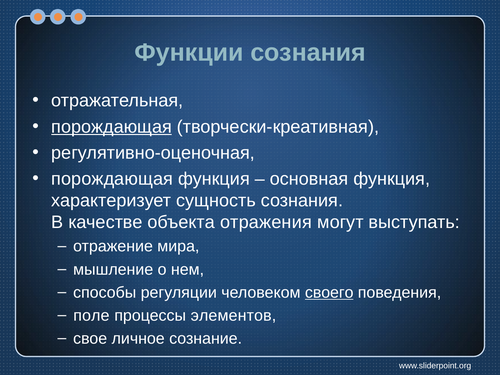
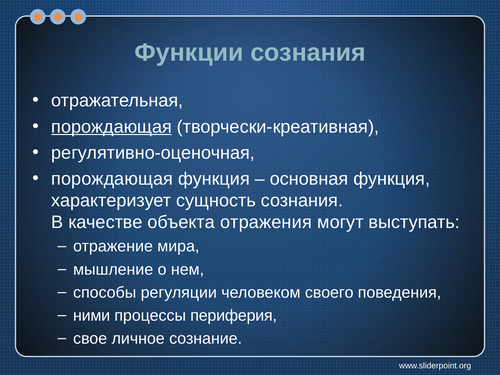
своего underline: present -> none
поле: поле -> ними
элементов: элементов -> периферия
